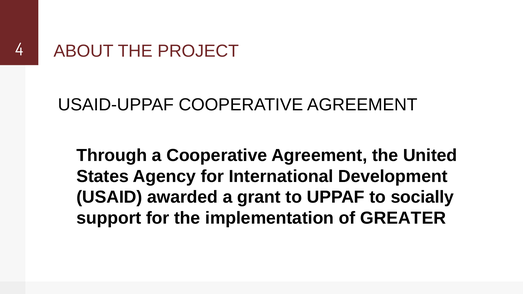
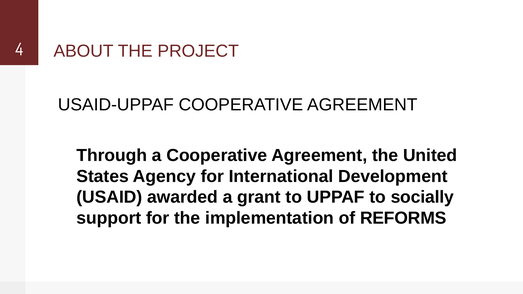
GREATER: GREATER -> REFORMS
